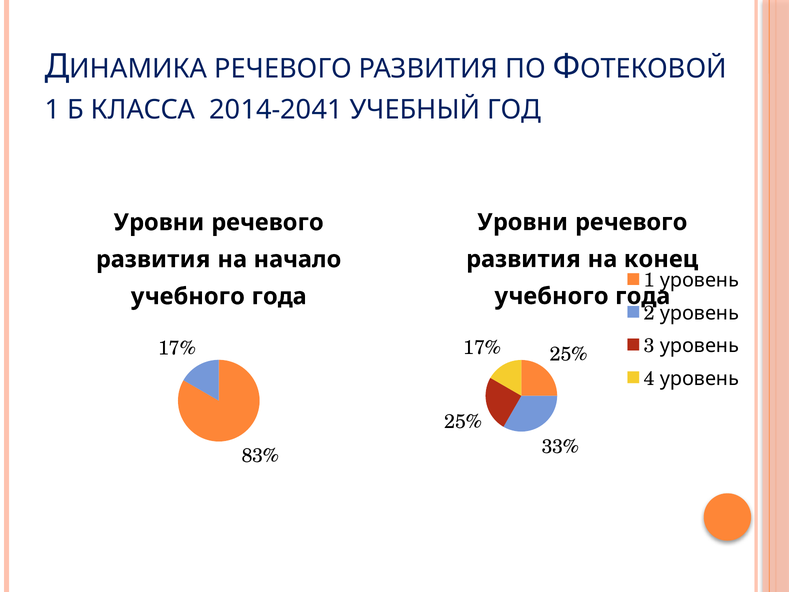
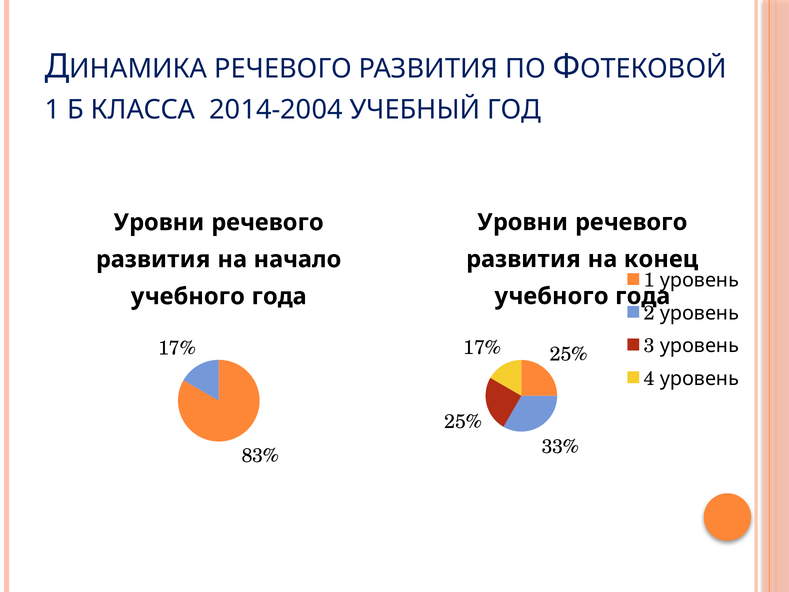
2014-2041: 2014-2041 -> 2014-2004
